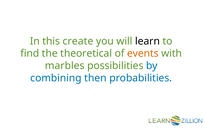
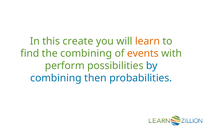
learn colour: black -> orange
the theoretical: theoretical -> combining
marbles: marbles -> perform
